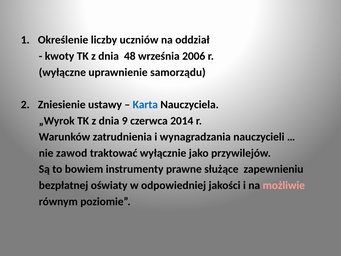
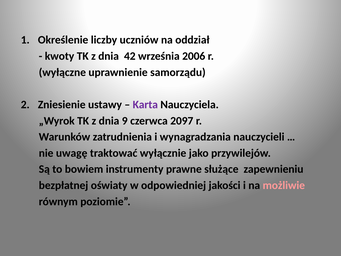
48: 48 -> 42
Karta colour: blue -> purple
2014: 2014 -> 2097
zawod: zawod -> uwagę
